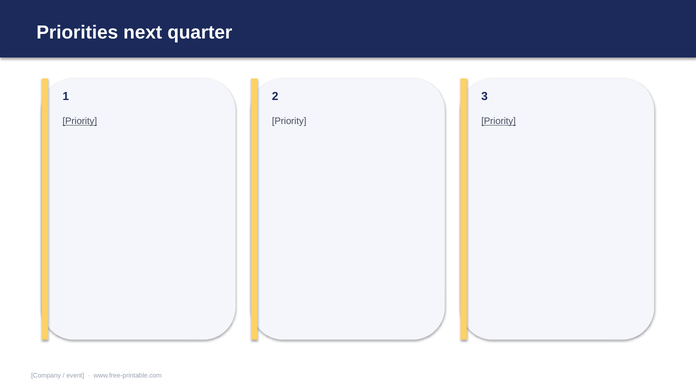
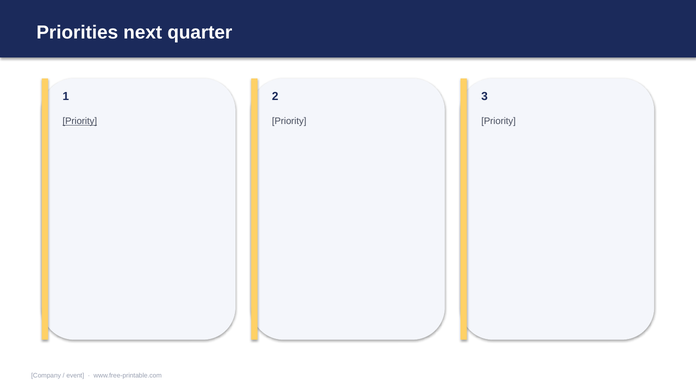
Priority at (499, 121) underline: present -> none
